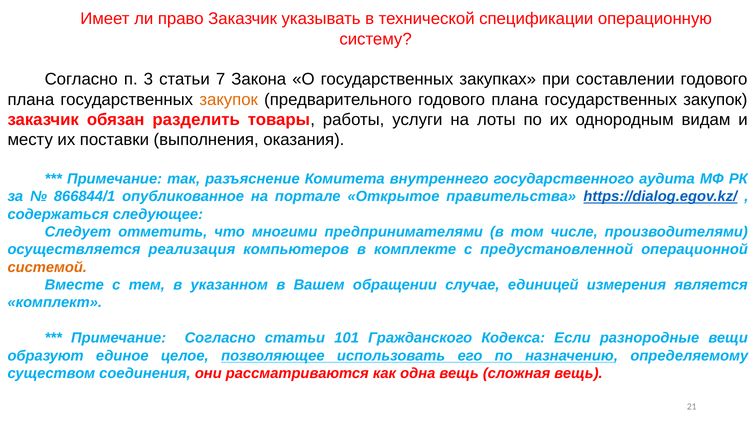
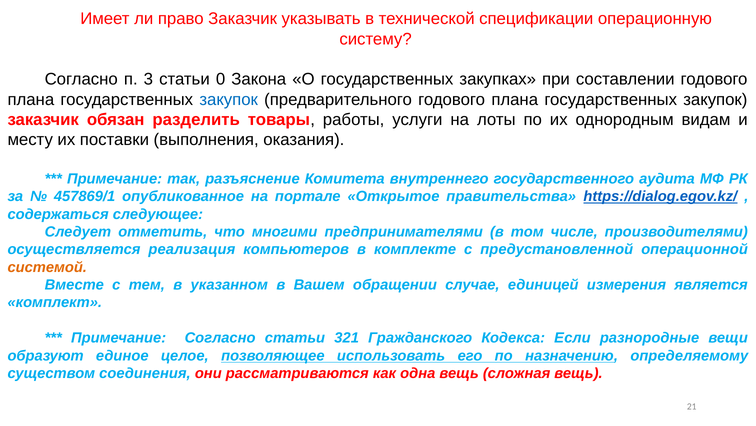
7: 7 -> 0
закупок at (229, 99) colour: orange -> blue
866844/1: 866844/1 -> 457869/1
101: 101 -> 321
